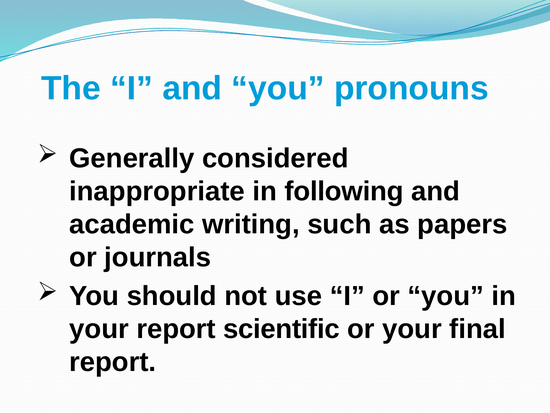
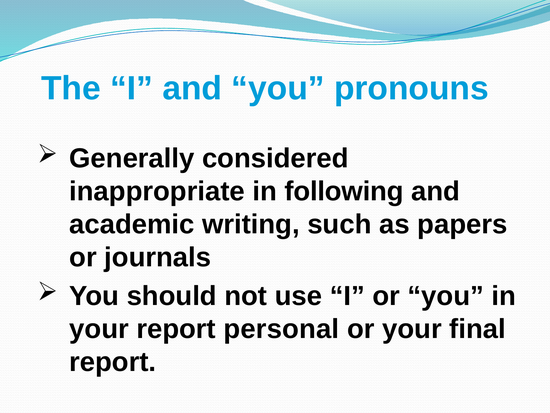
scientific: scientific -> personal
